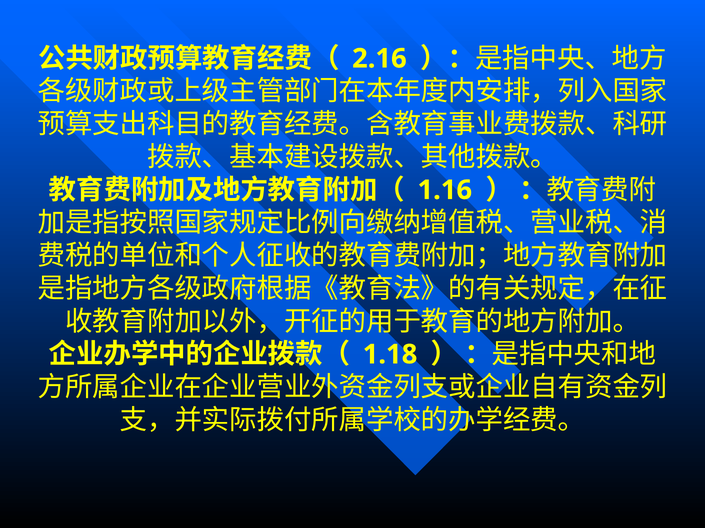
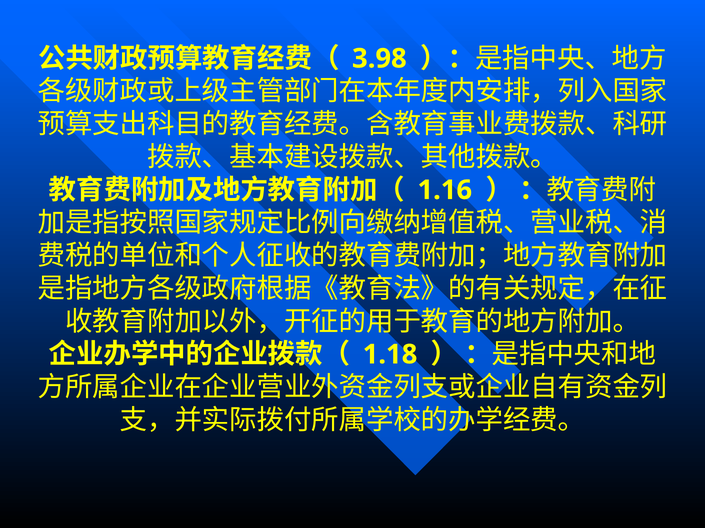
2.16: 2.16 -> 3.98
